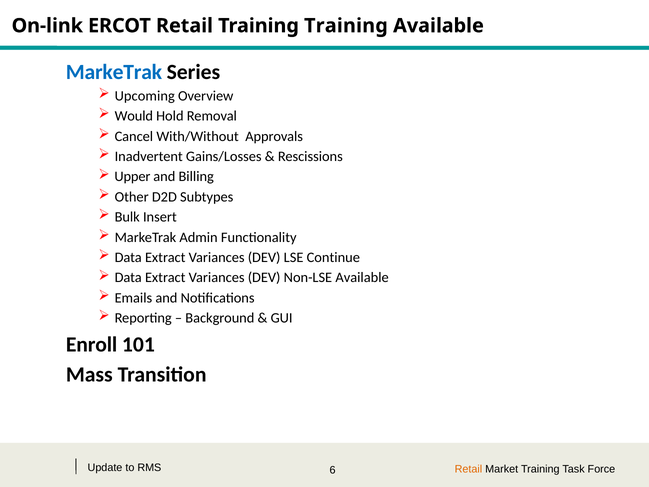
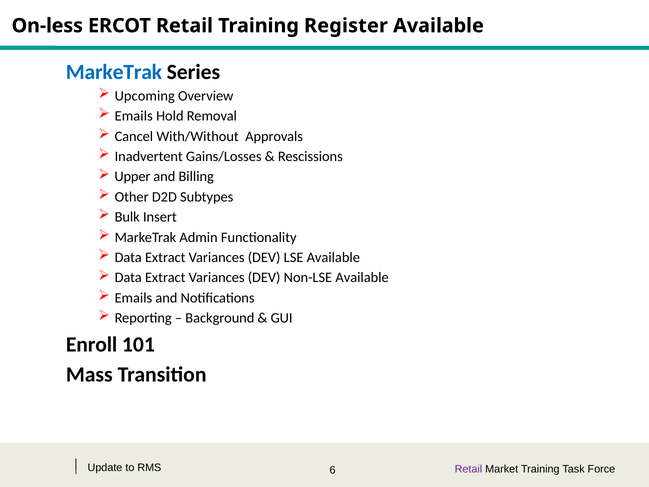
On-link: On-link -> On-less
Training Training: Training -> Register
Would at (134, 116): Would -> Emails
LSE Continue: Continue -> Available
Retail at (468, 469) colour: orange -> purple
